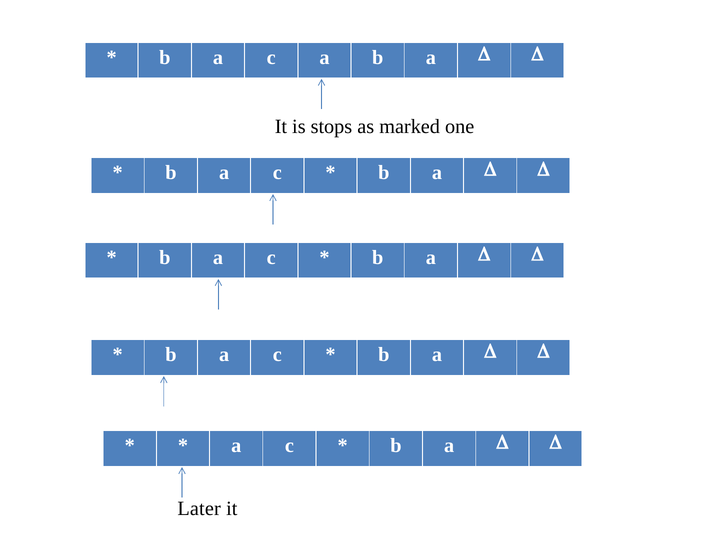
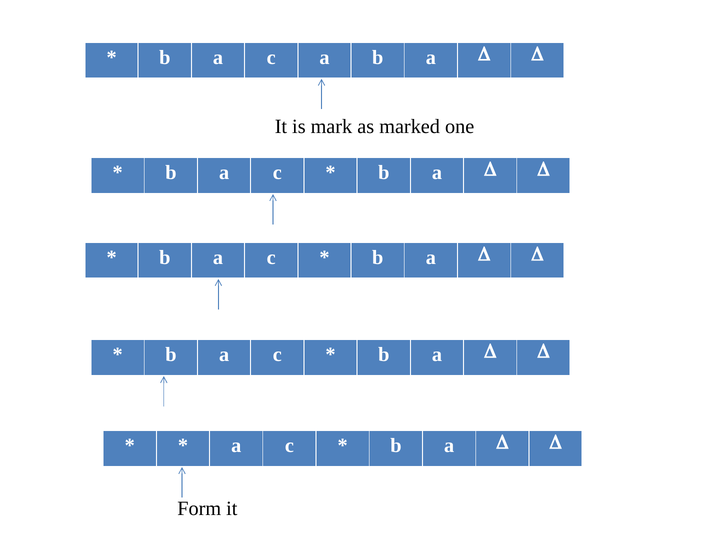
stops: stops -> mark
Later: Later -> Form
